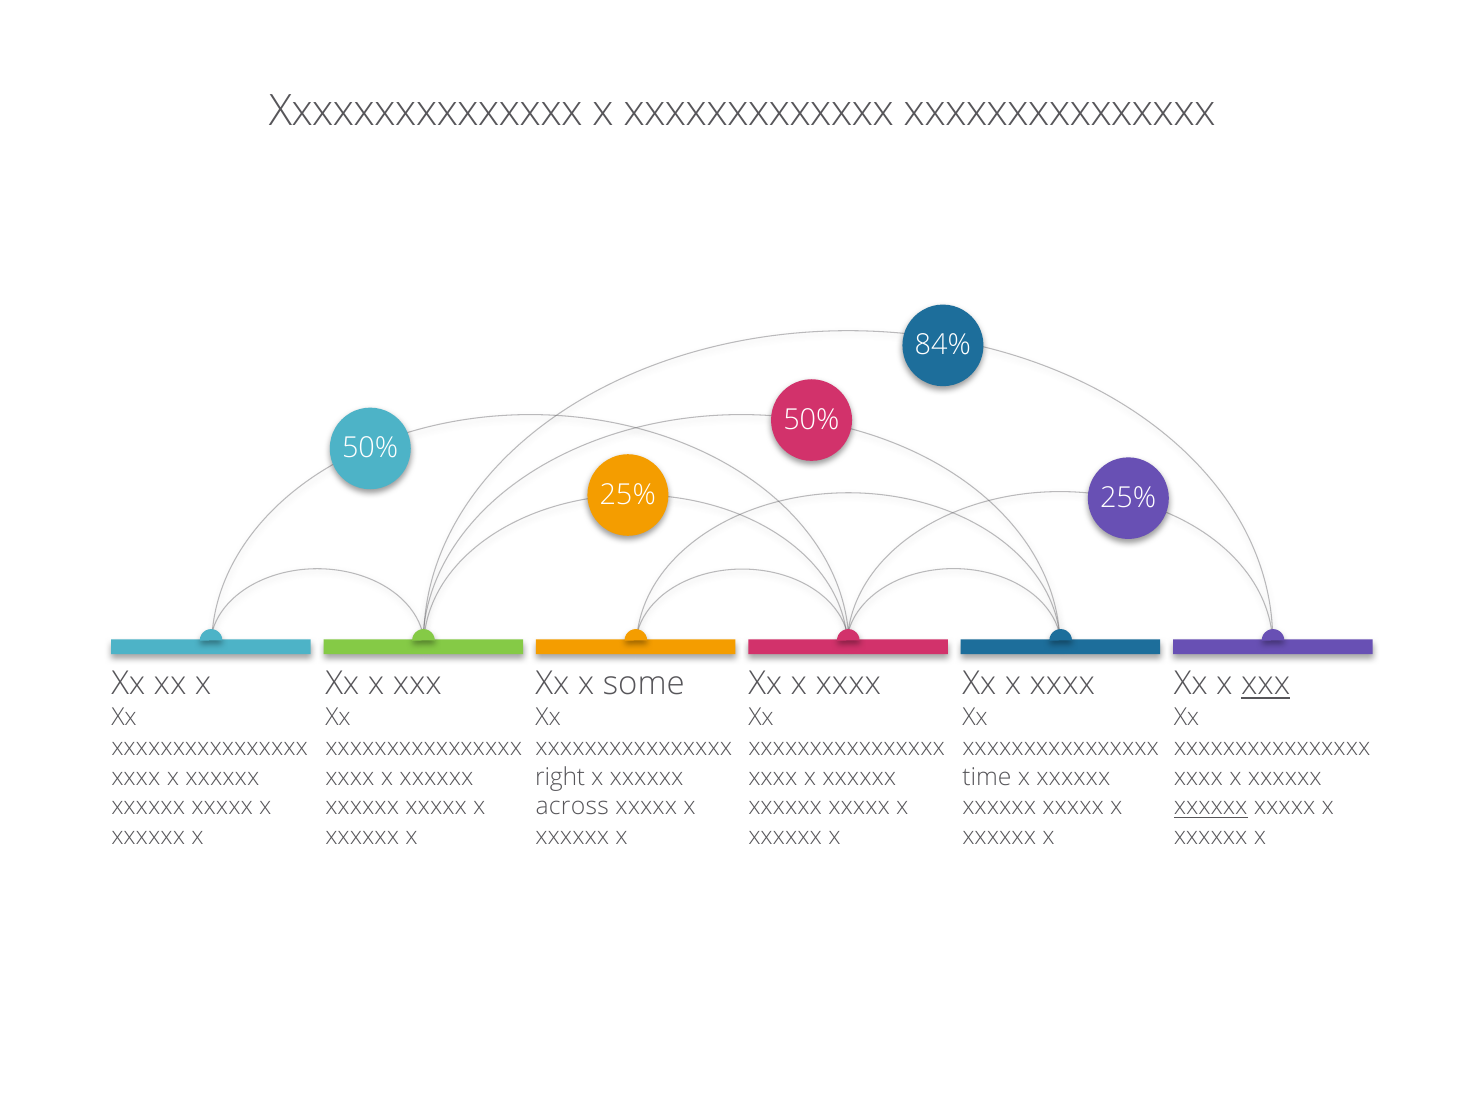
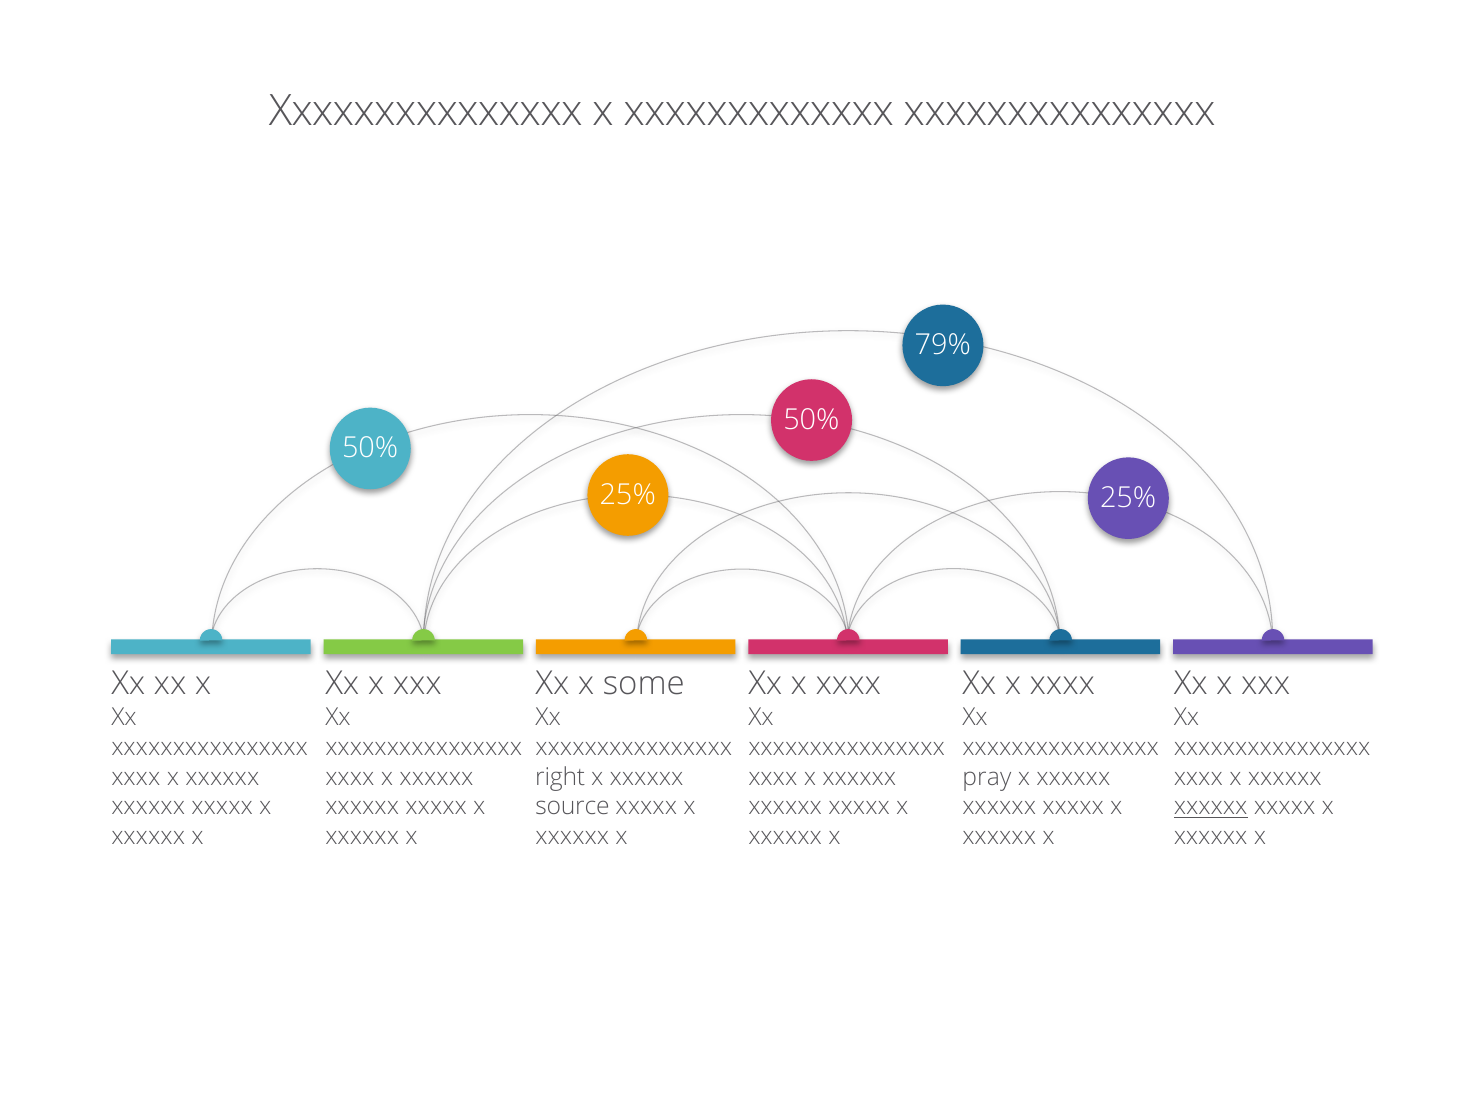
84%: 84% -> 79%
xxx at (1266, 684) underline: present -> none
time: time -> pray
across: across -> source
